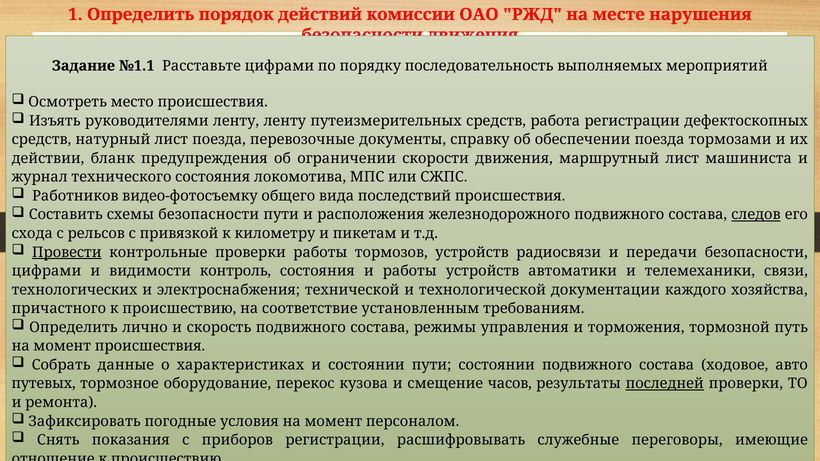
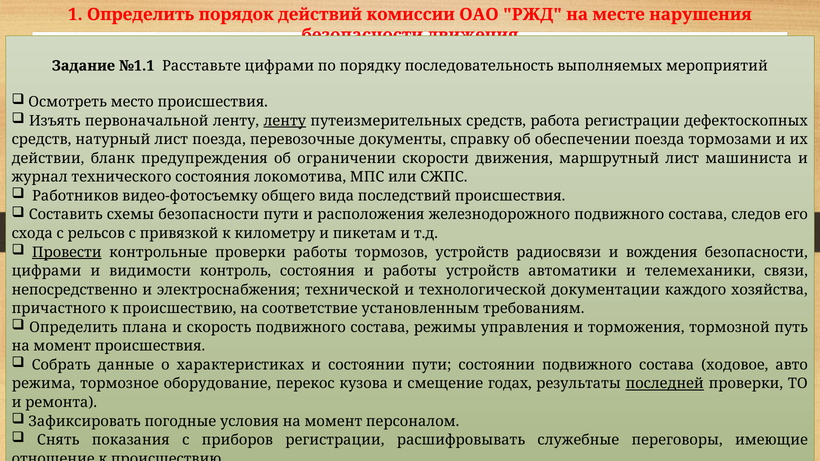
руководителями: руководителями -> первоначальной
ленту at (285, 121) underline: none -> present
следов underline: present -> none
передачи: передачи -> вождения
технологических at (75, 290): технологических -> непосредственно
лично: лично -> плана
путевых: путевых -> режима
часов: часов -> годах
